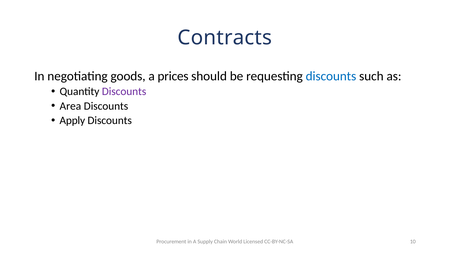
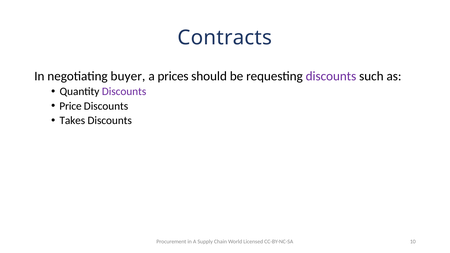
goods: goods -> buyer
discounts at (331, 76) colour: blue -> purple
Area: Area -> Price
Apply: Apply -> Takes
